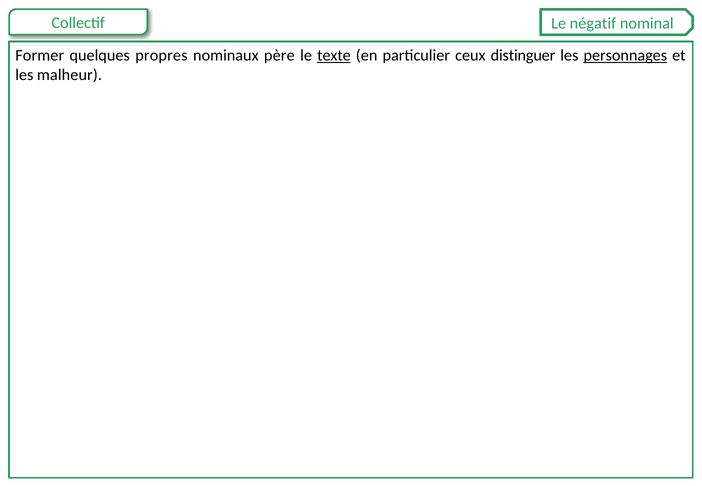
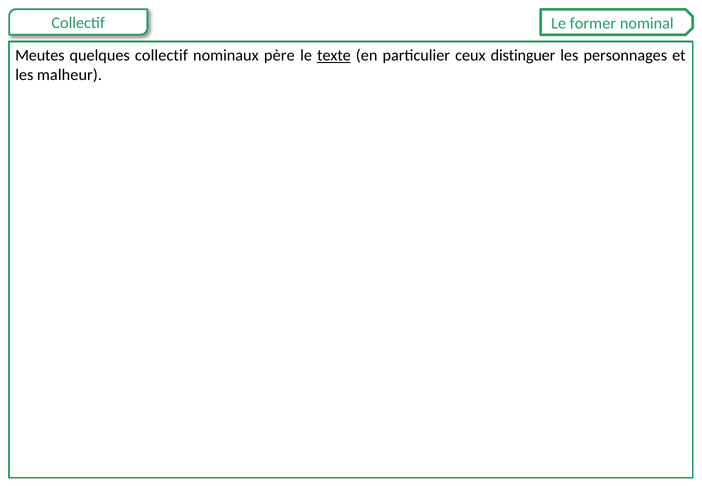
négatif: négatif -> former
Former: Former -> Meutes
quelques propres: propres -> collectif
personnages underline: present -> none
